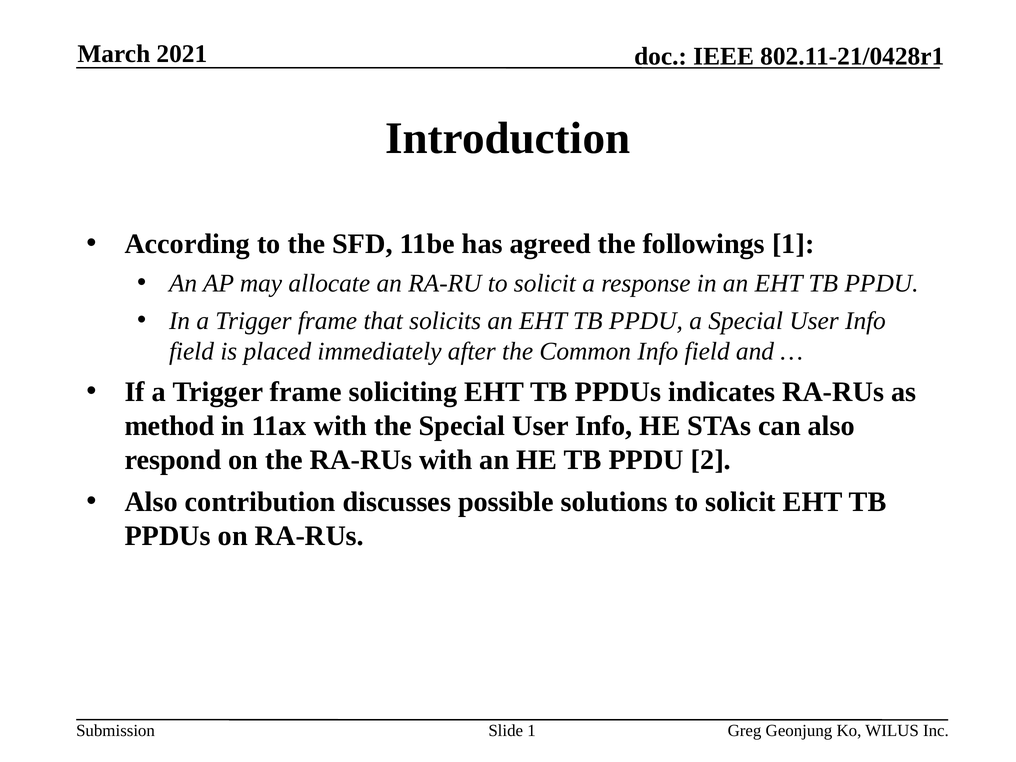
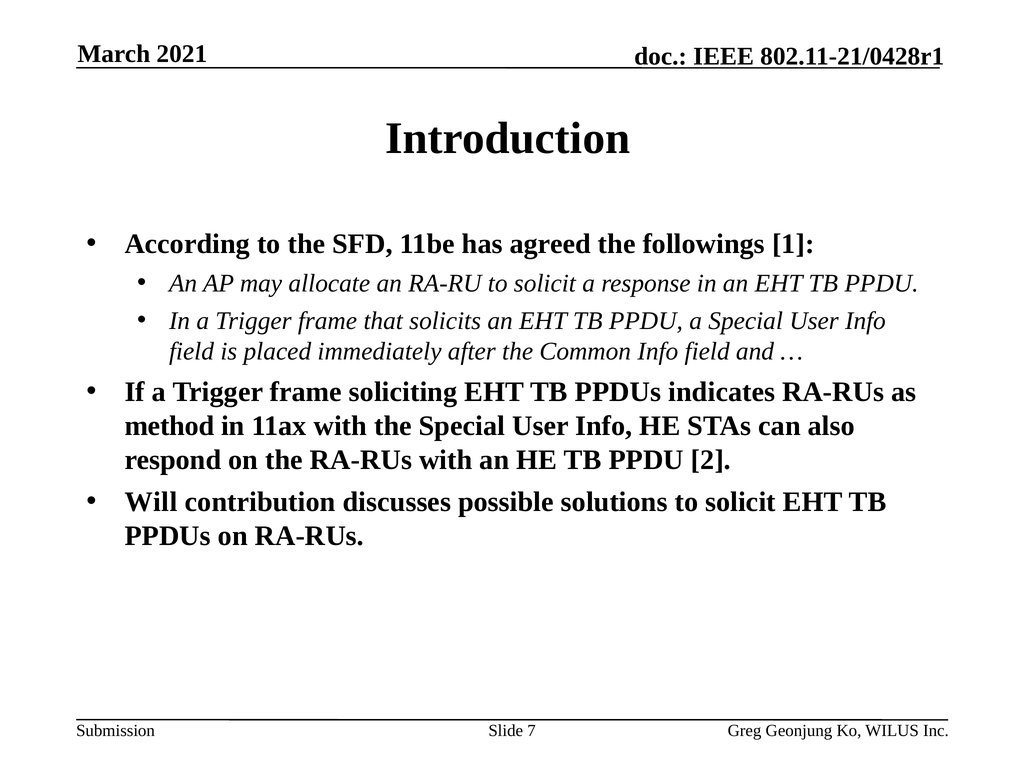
Also at (151, 502): Also -> Will
Slide 1: 1 -> 7
